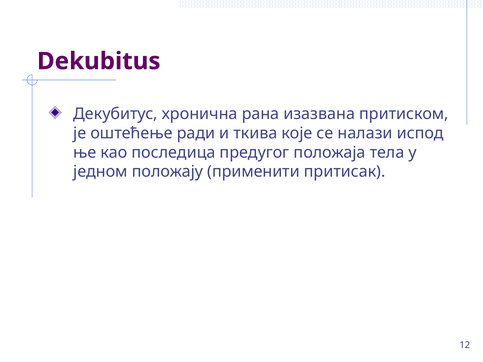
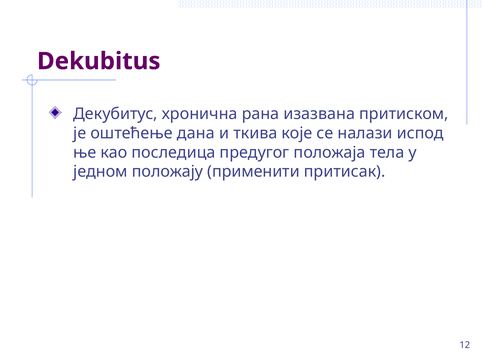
ради: ради -> дана
